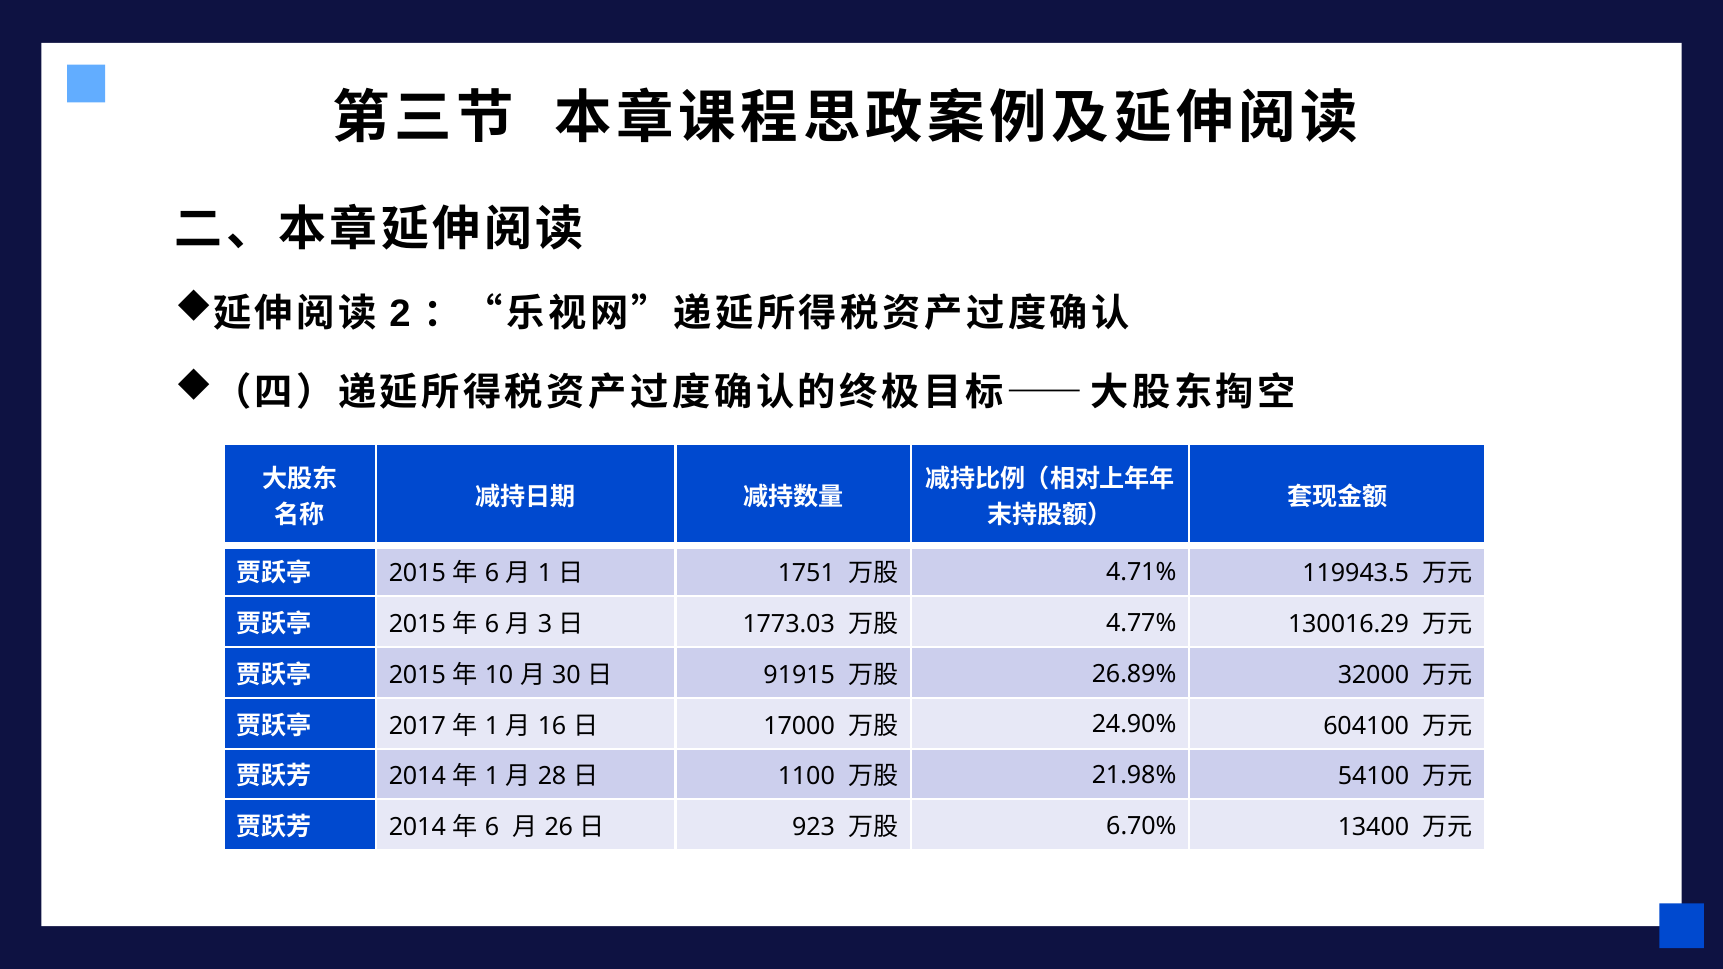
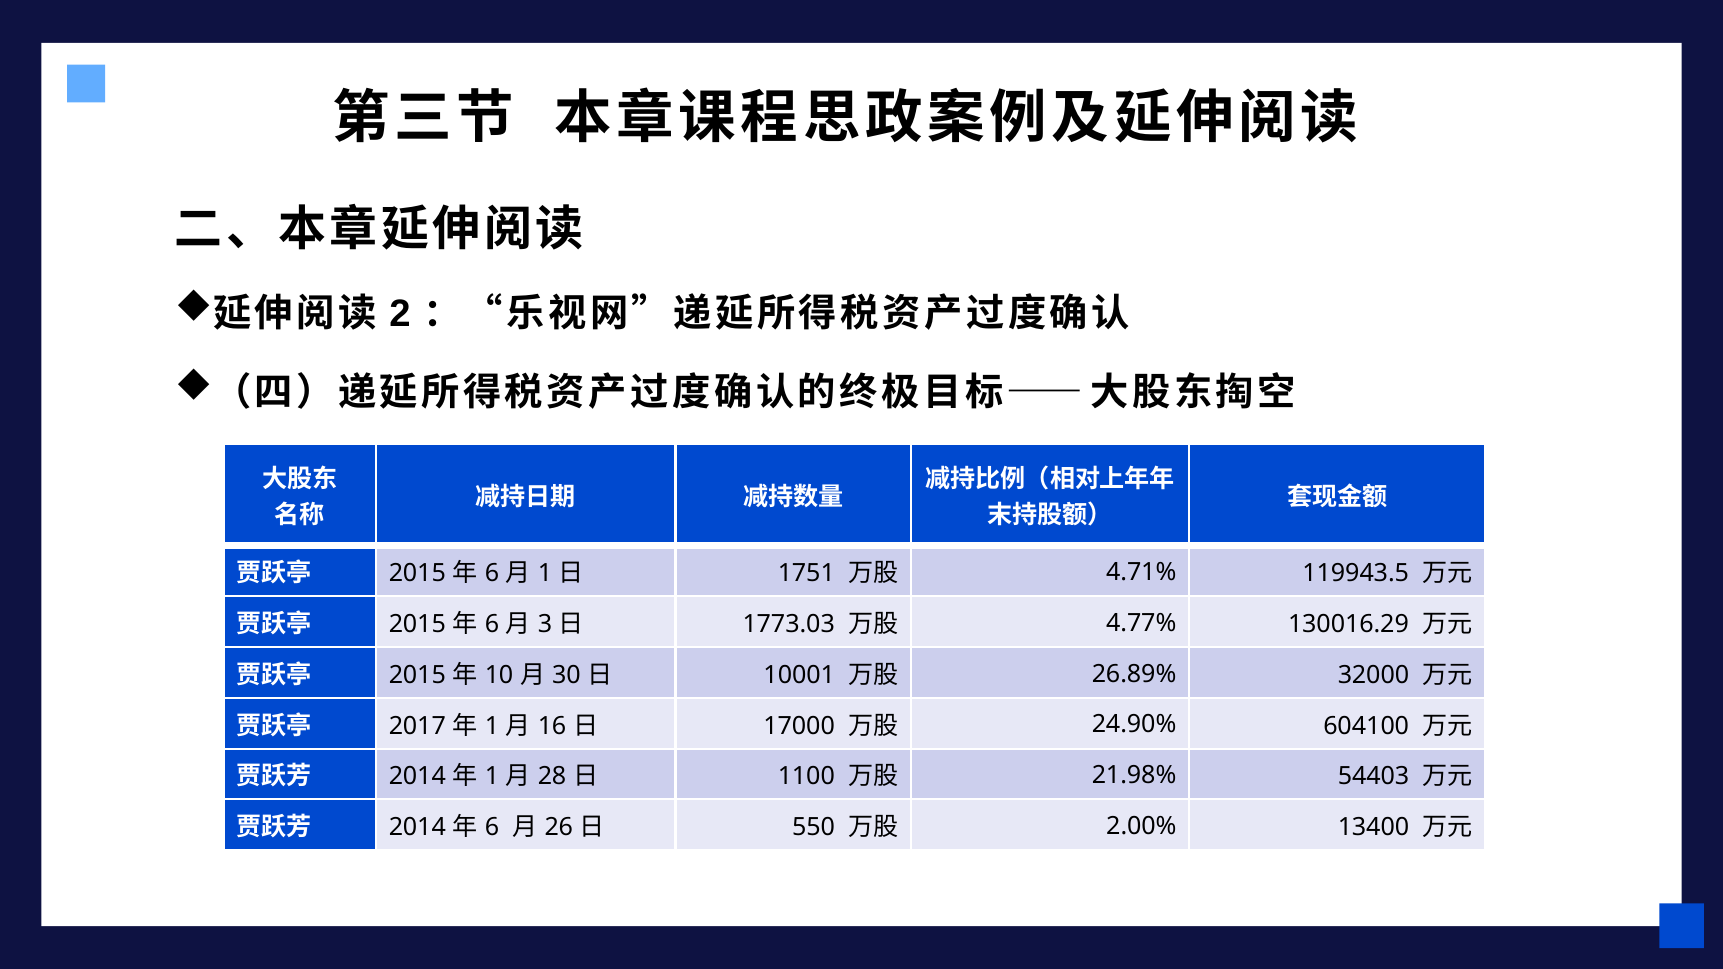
91915: 91915 -> 10001
54100: 54100 -> 54403
923: 923 -> 550
6.70%: 6.70% -> 2.00%
